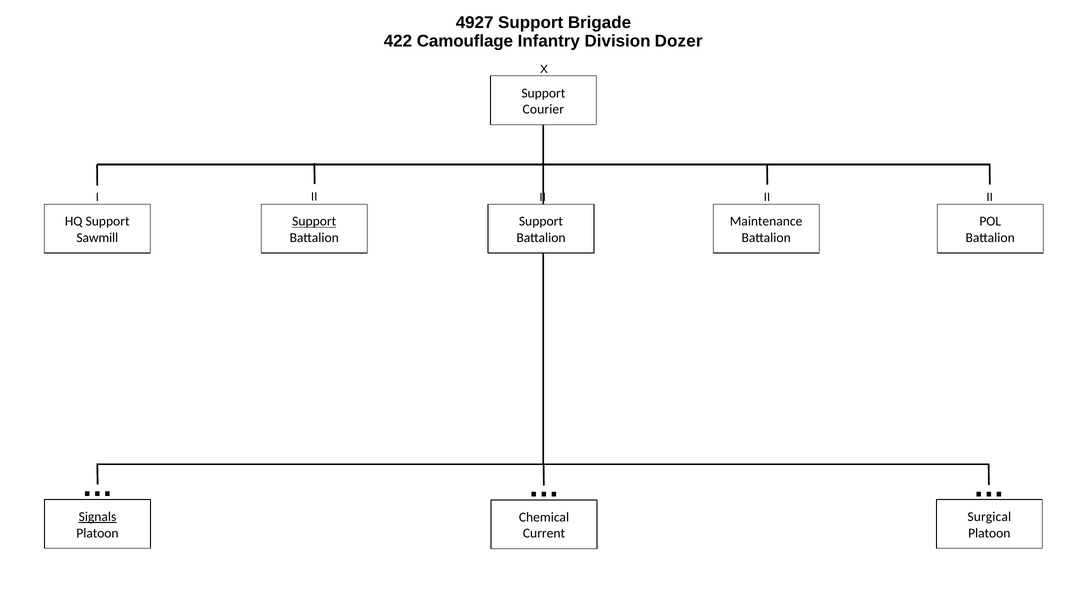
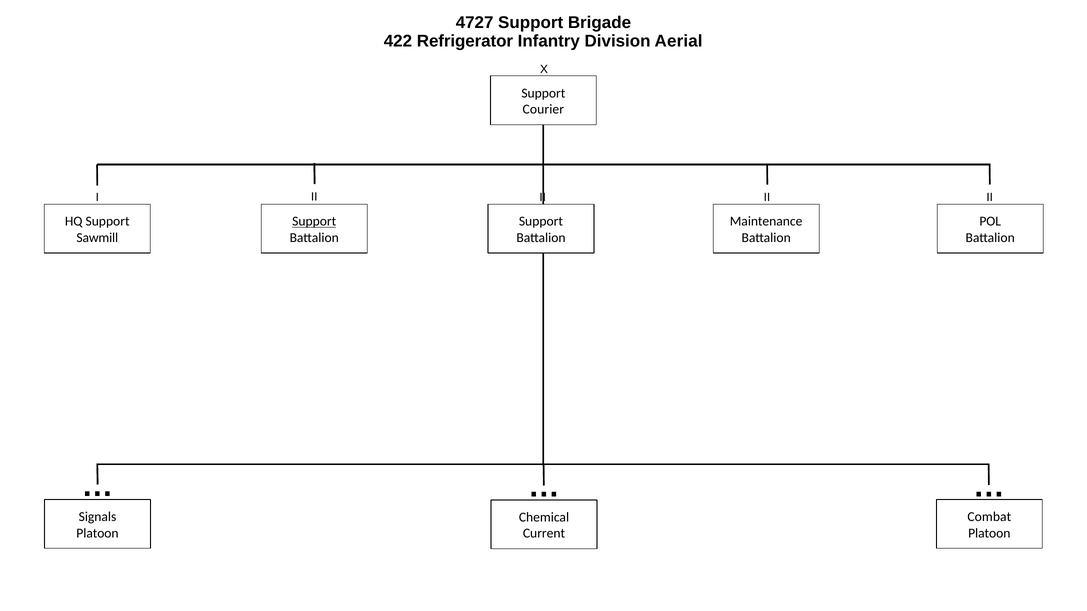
4927: 4927 -> 4727
Camouflage: Camouflage -> Refrigerator
Dozer: Dozer -> Aerial
Signals underline: present -> none
Surgical: Surgical -> Combat
